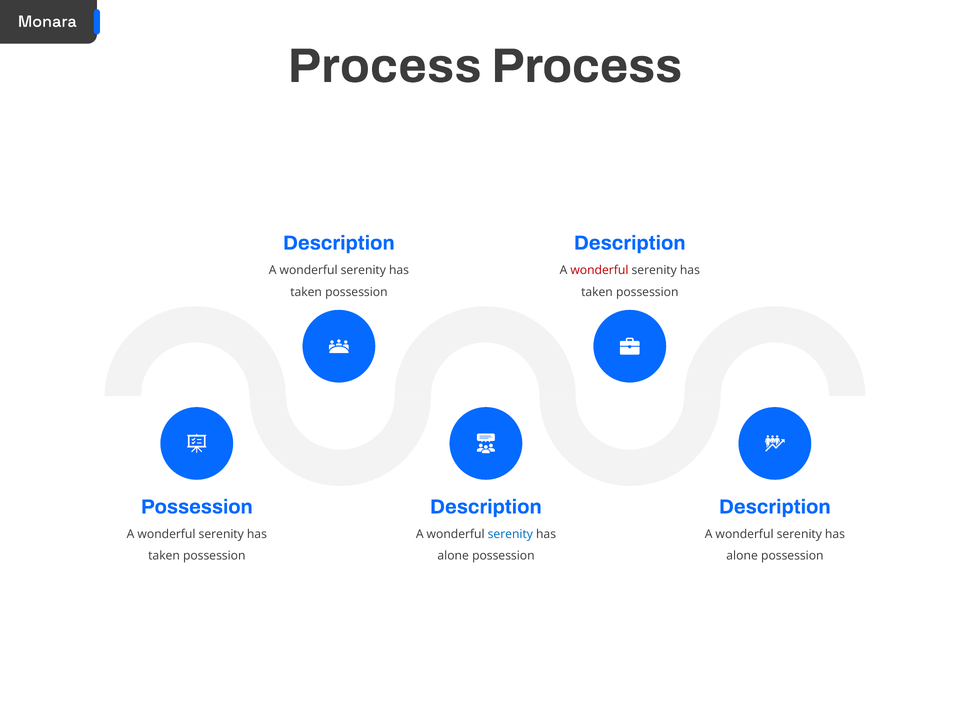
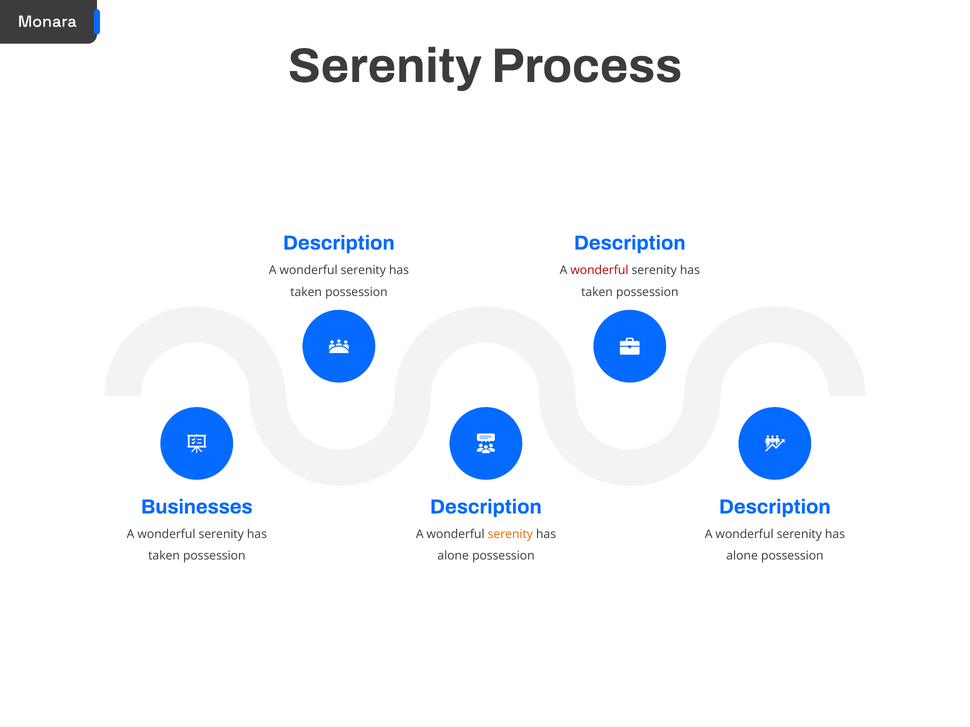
Process at (385, 66): Process -> Serenity
Possession at (197, 507): Possession -> Businesses
serenity at (510, 534) colour: blue -> orange
